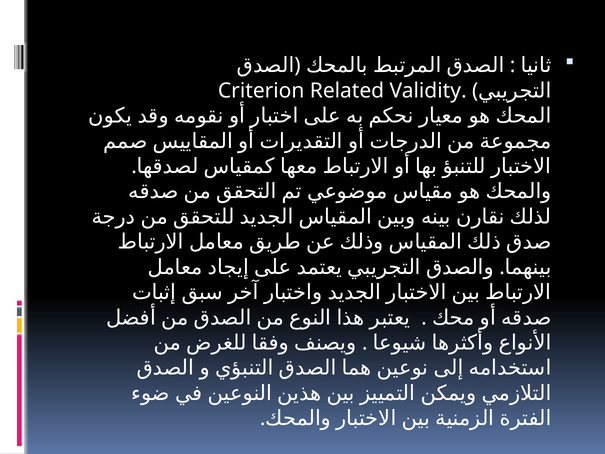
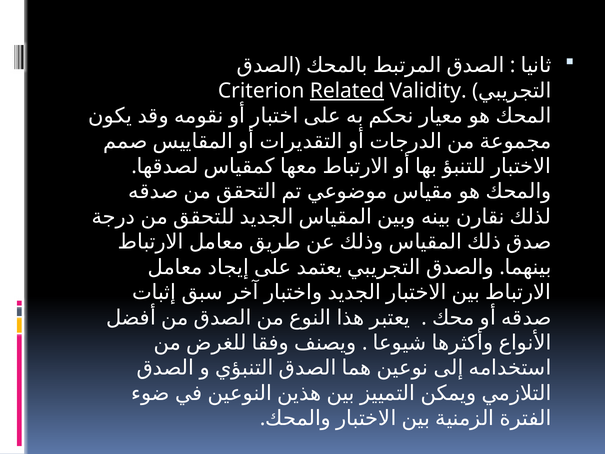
Related underline: none -> present
